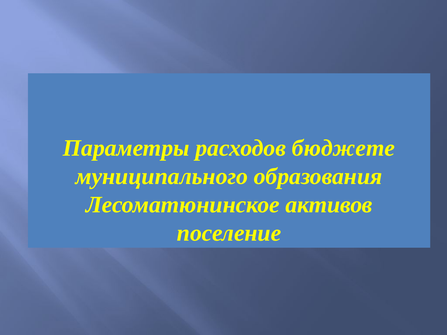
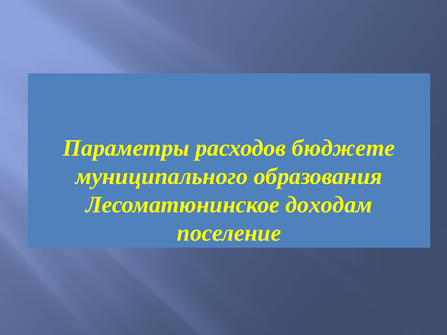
активов: активов -> доходам
